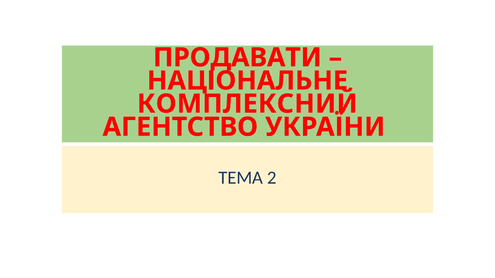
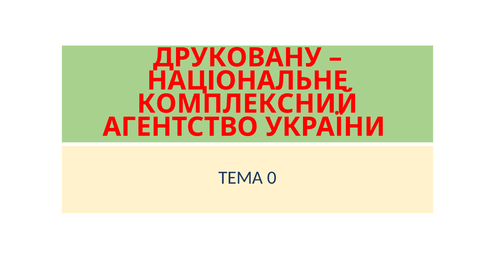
ПРОДАВАТИ: ПРОДАВАТИ -> ДРУКОВАНУ
2: 2 -> 0
